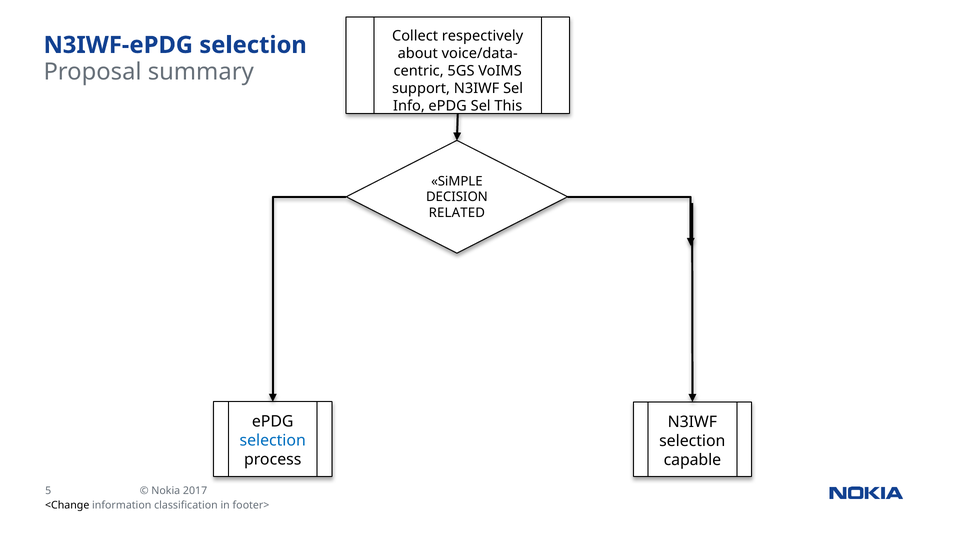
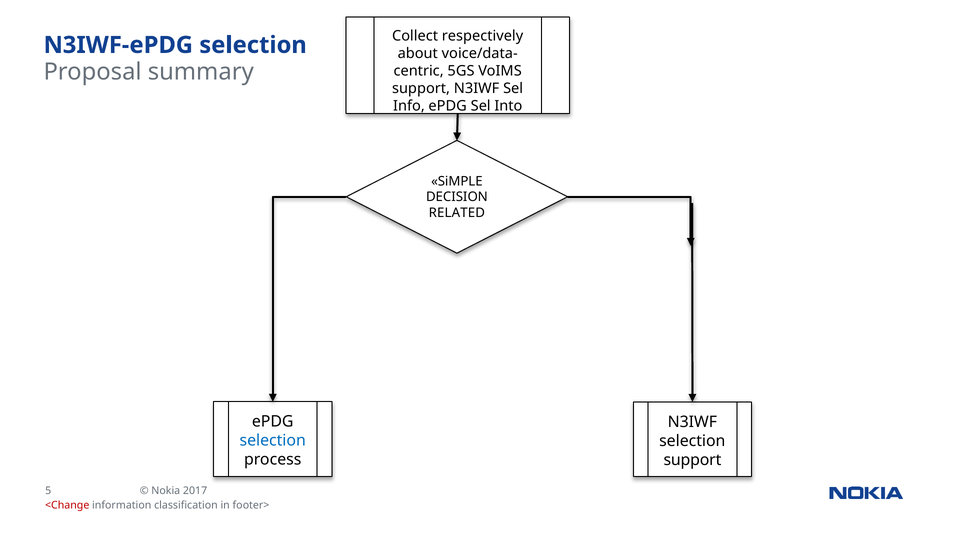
This: This -> Into
capable at (692, 460): capable -> support
<Change colour: black -> red
